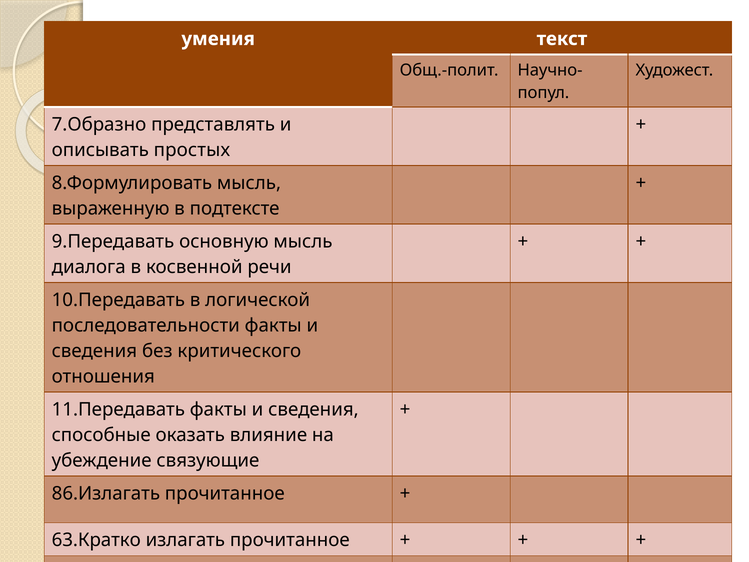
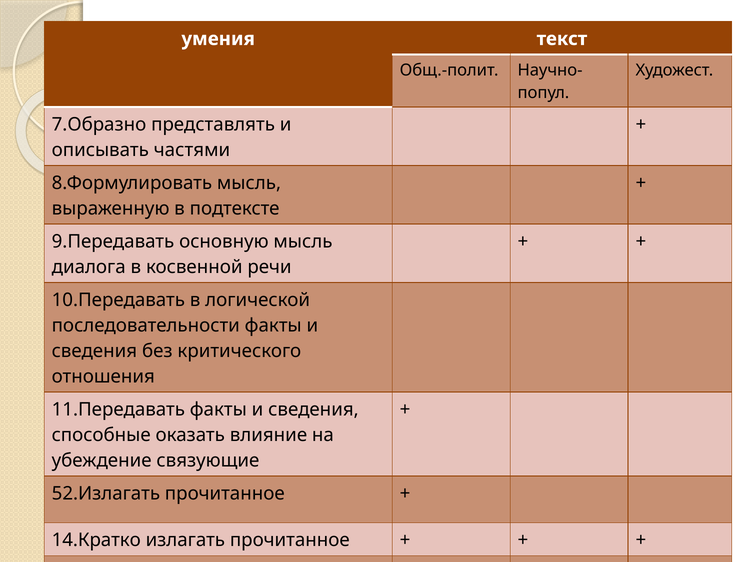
простых: простых -> частями
86.Излагать: 86.Излагать -> 52.Излагать
63.Кратко at (96, 540): 63.Кратко -> 14.Кратко
